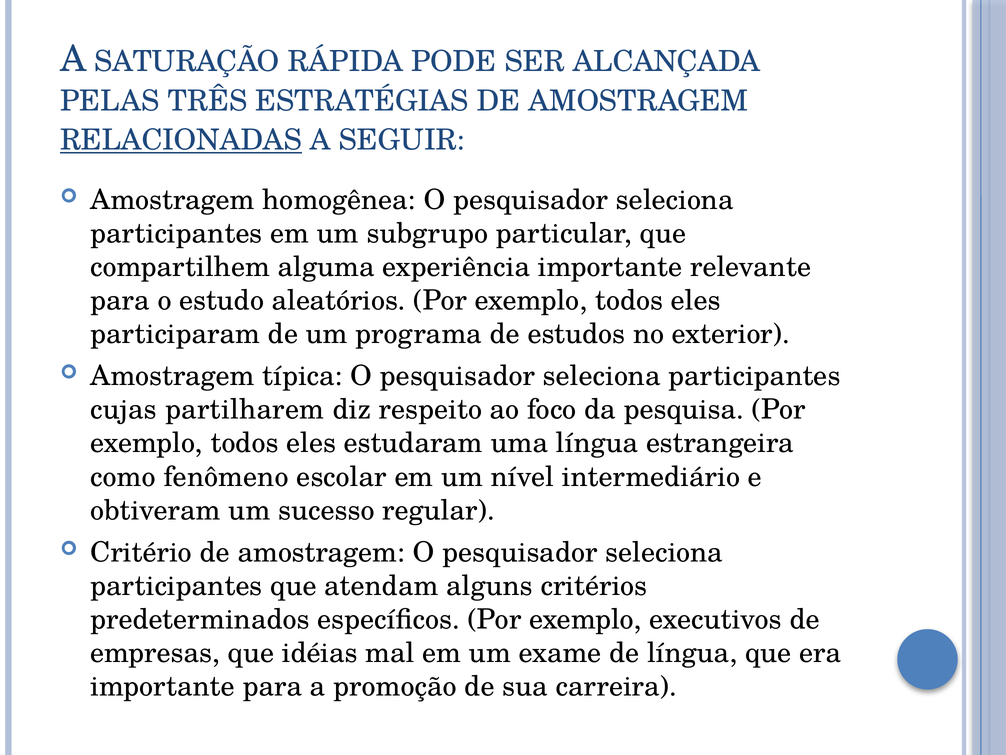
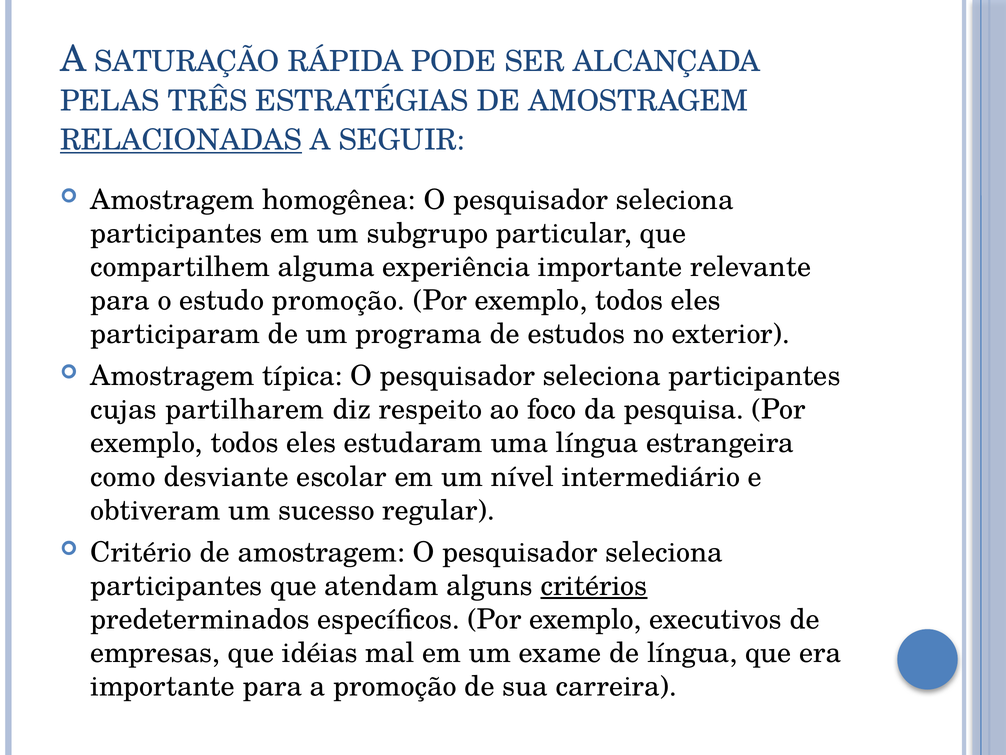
estudo aleatórios: aleatórios -> promoção
fenômeno: fenômeno -> desviante
critérios underline: none -> present
